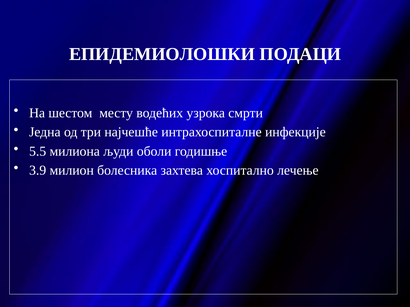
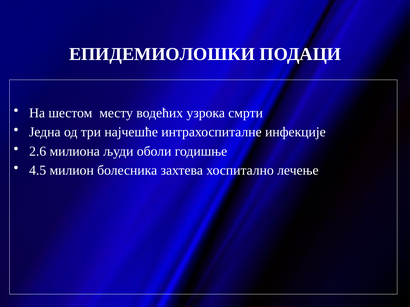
5.5: 5.5 -> 2.6
3.9: 3.9 -> 4.5
